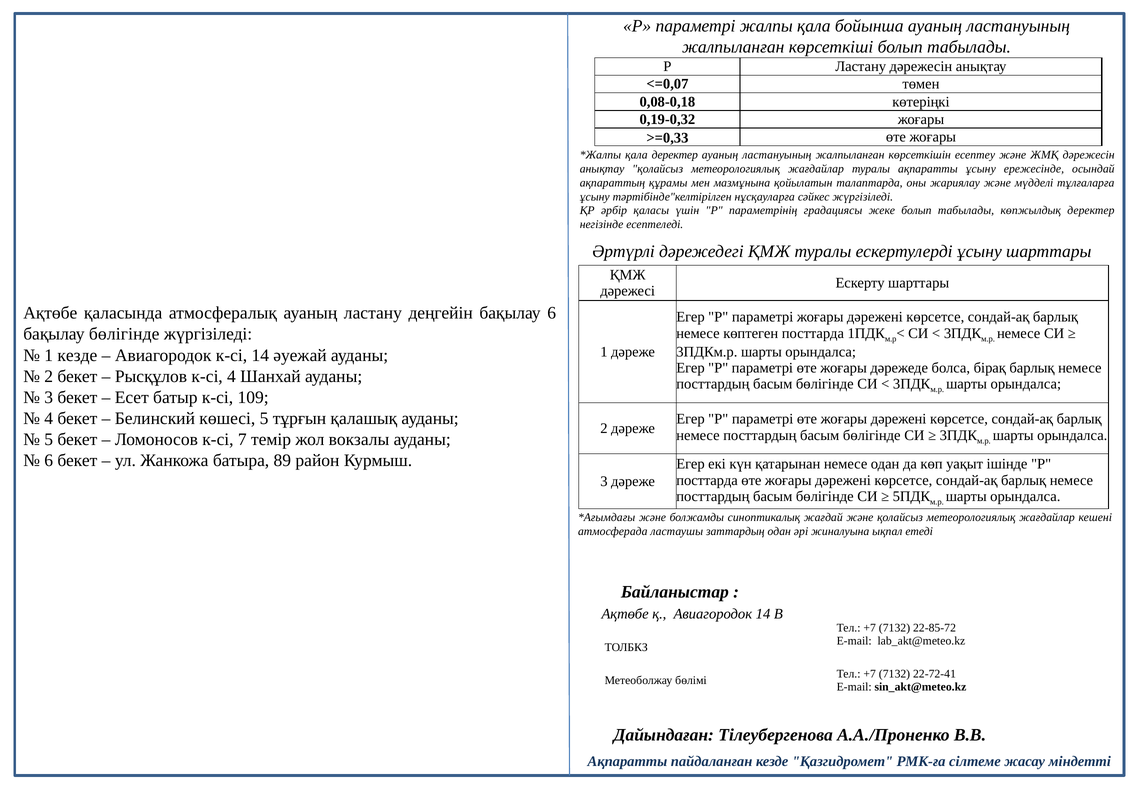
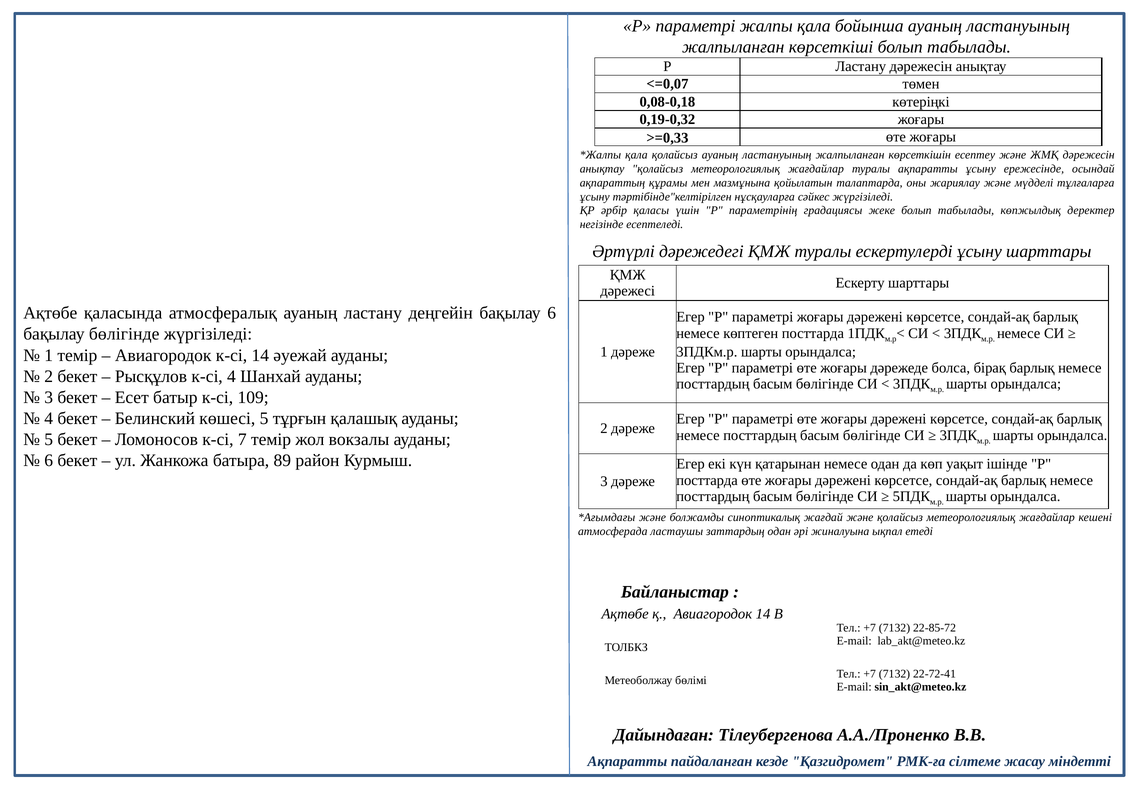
қала деректер: деректер -> қолайсыз
1 кезде: кезде -> темір
